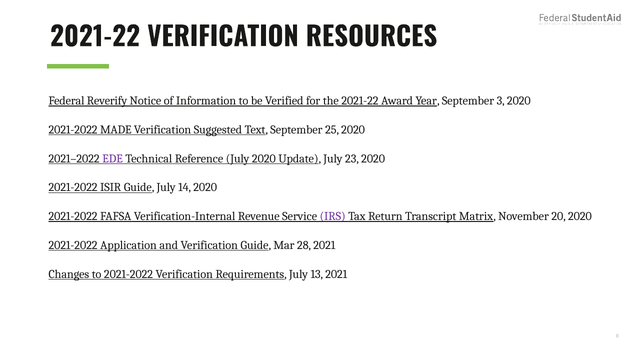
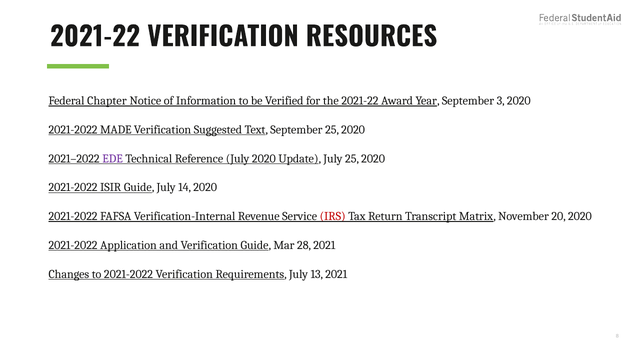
Reverify: Reverify -> Chapter
July 23: 23 -> 25
IRS colour: purple -> red
